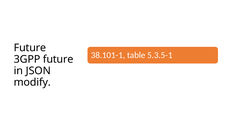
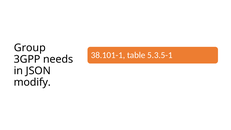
Future at (30, 48): Future -> Group
3GPP future: future -> needs
